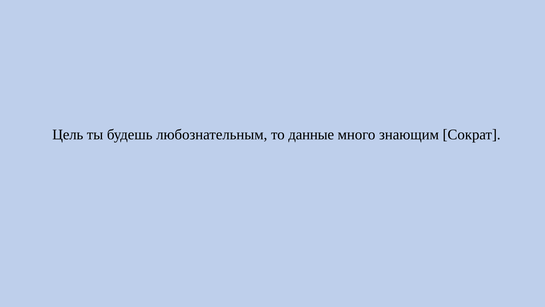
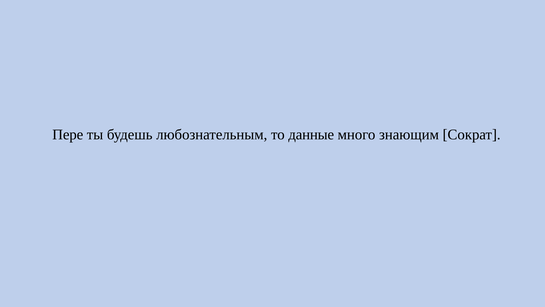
Цель: Цель -> Пере
